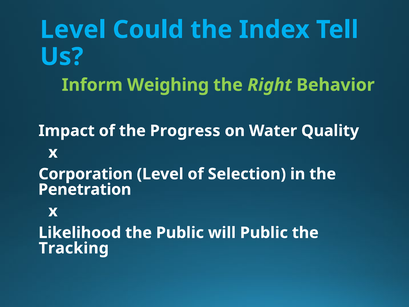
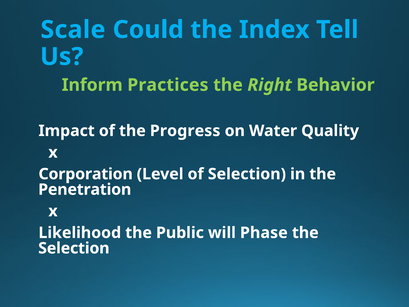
Level at (73, 30): Level -> Scale
Weighing: Weighing -> Practices
will Public: Public -> Phase
Tracking at (74, 248): Tracking -> Selection
